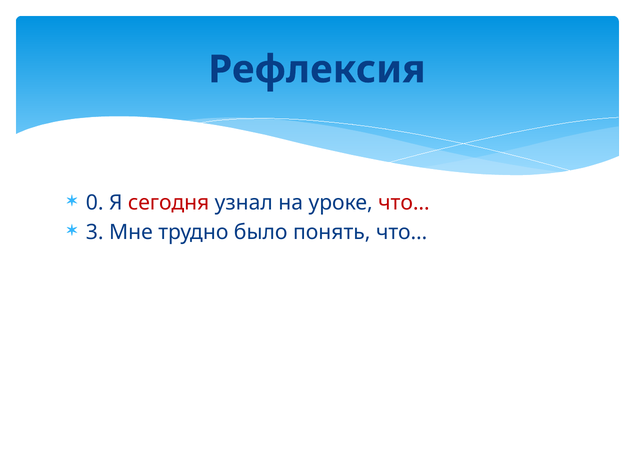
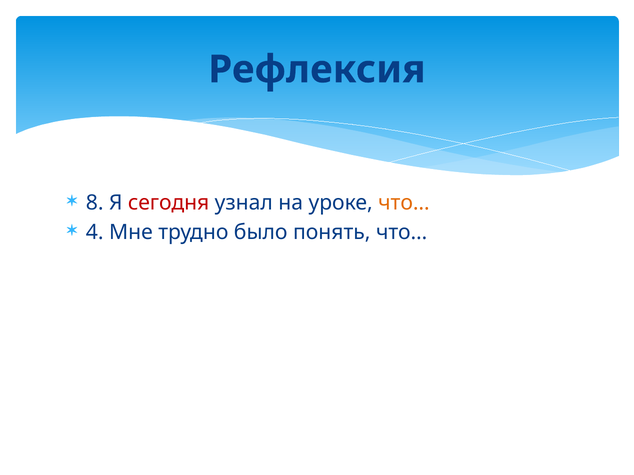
0: 0 -> 8
что… at (404, 203) colour: red -> orange
3: 3 -> 4
